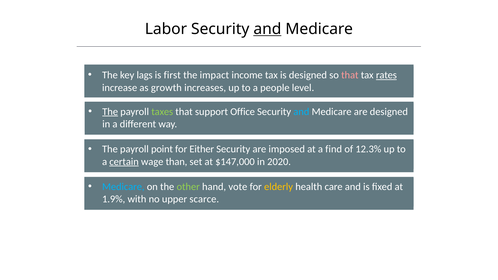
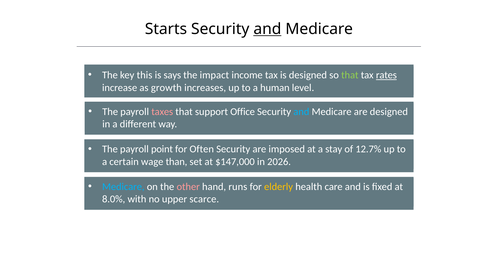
Labor: Labor -> Starts
lags: lags -> this
first: first -> says
that at (350, 75) colour: pink -> light green
people: people -> human
The at (110, 112) underline: present -> none
taxes colour: light green -> pink
Either: Either -> Often
find: find -> stay
12.3%: 12.3% -> 12.7%
certain underline: present -> none
2020: 2020 -> 2026
other colour: light green -> pink
vote: vote -> runs
1.9%: 1.9% -> 8.0%
